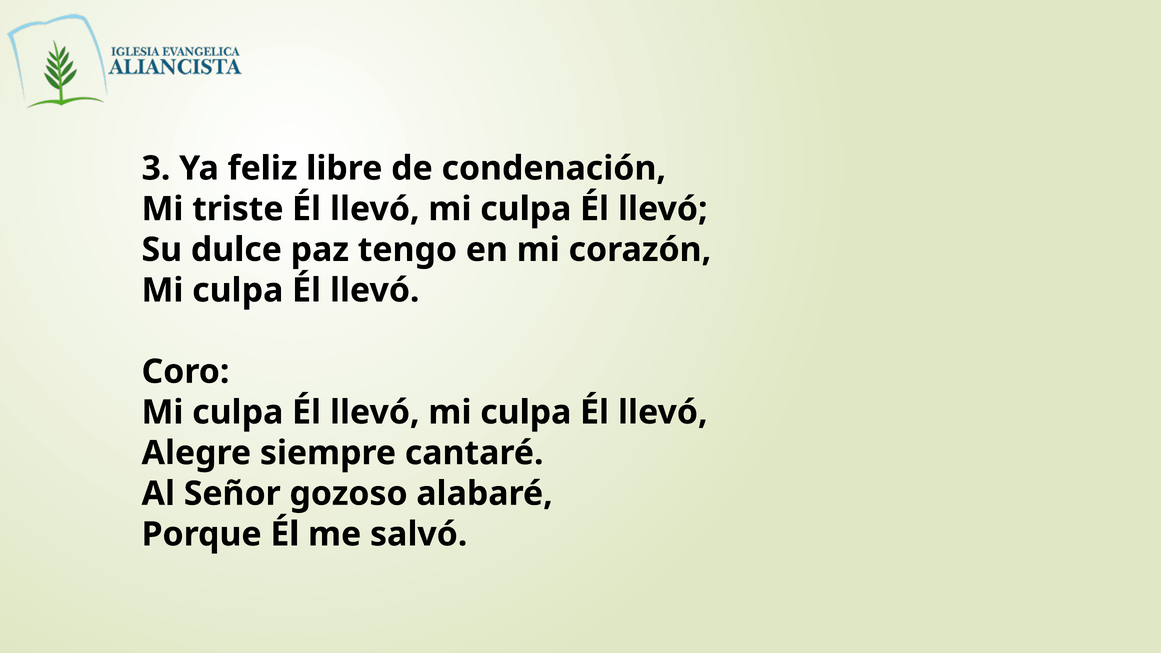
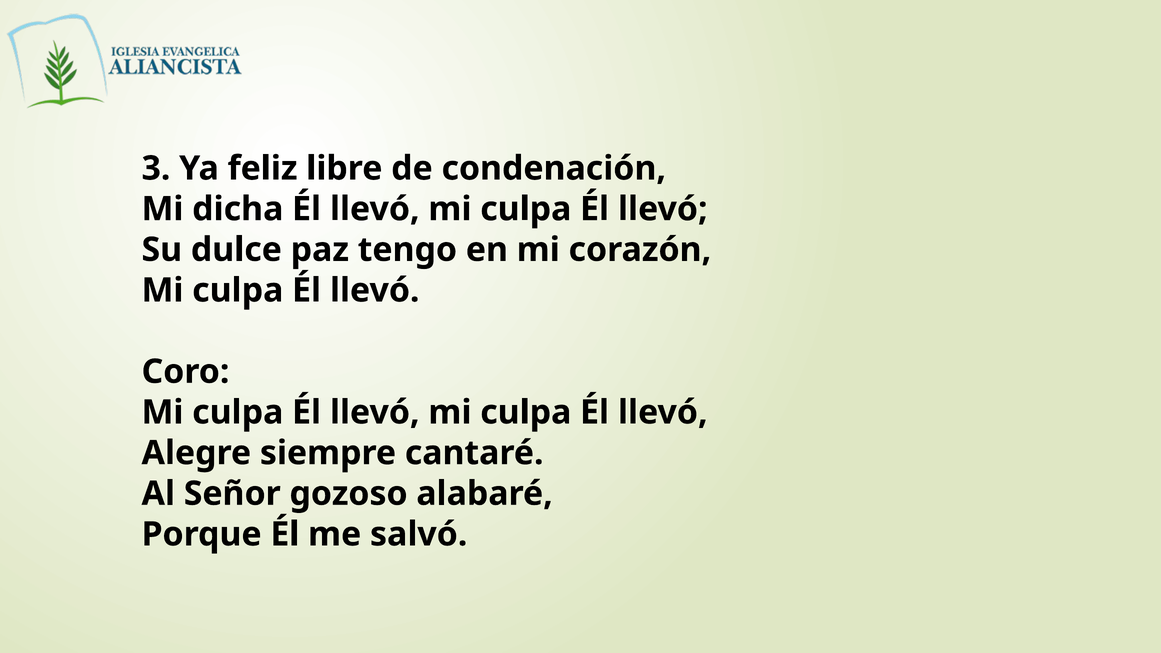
triste: triste -> dicha
